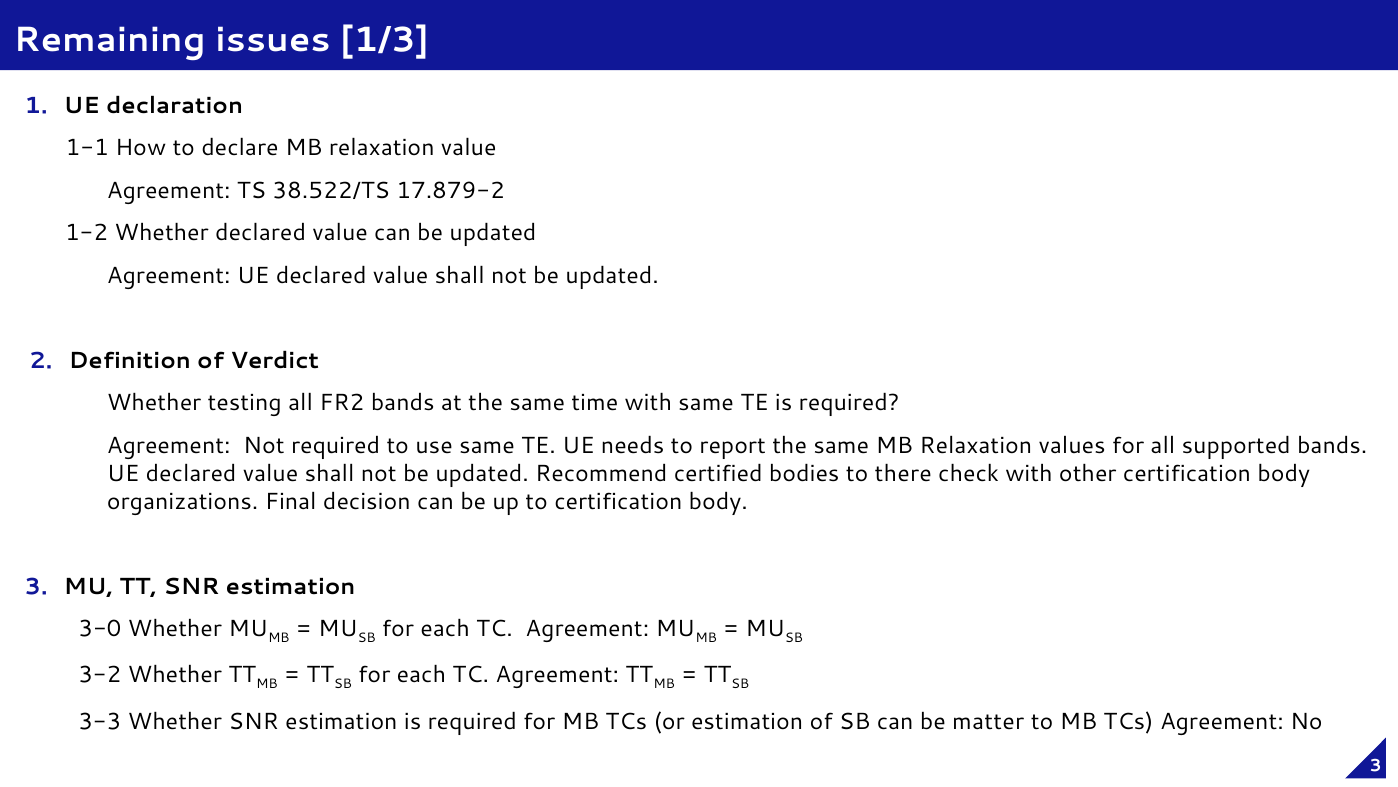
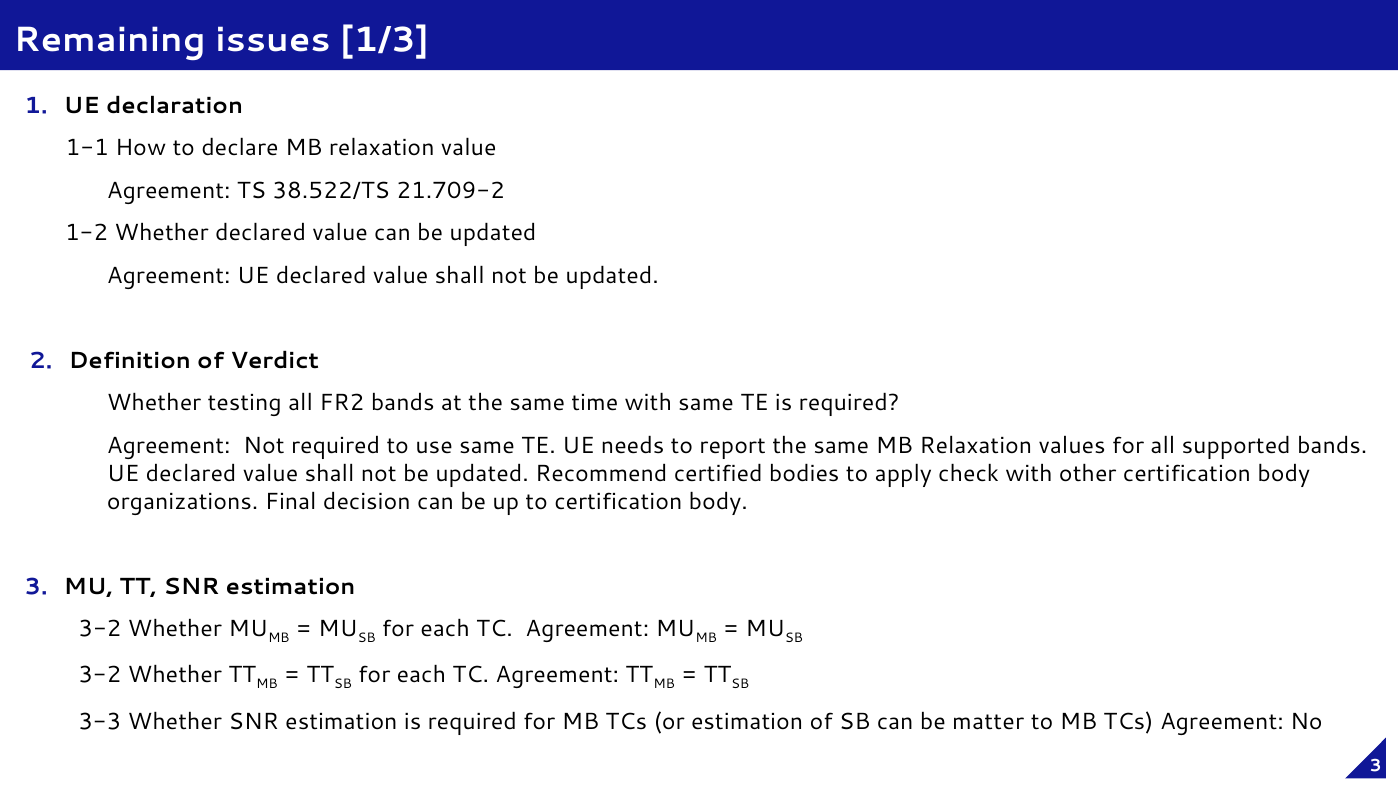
17.879-2: 17.879-2 -> 21.709-2
there: there -> apply
3-0 at (100, 628): 3-0 -> 3-2
